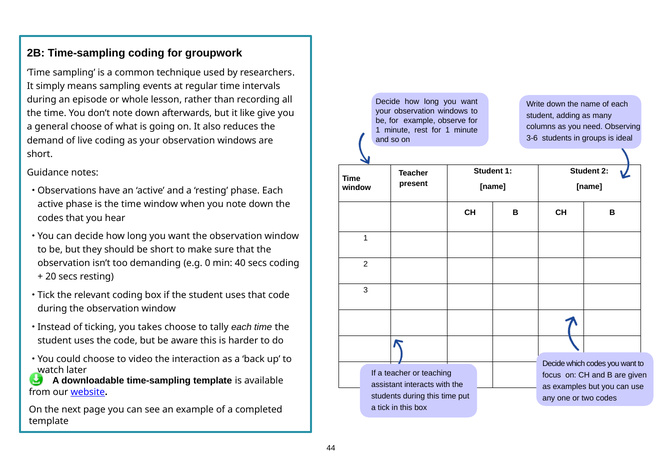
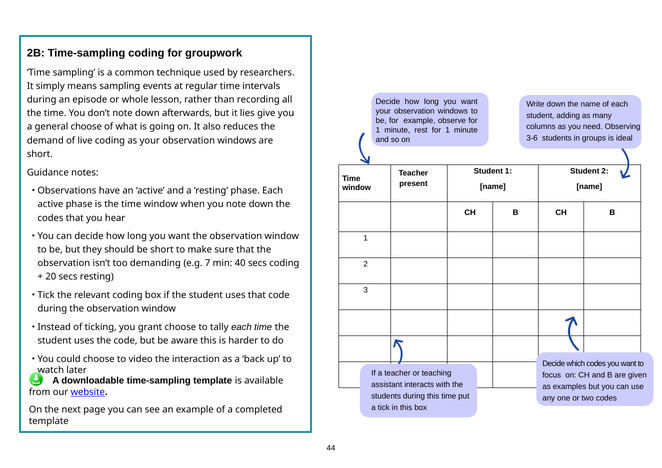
like: like -> lies
0: 0 -> 7
takes: takes -> grant
